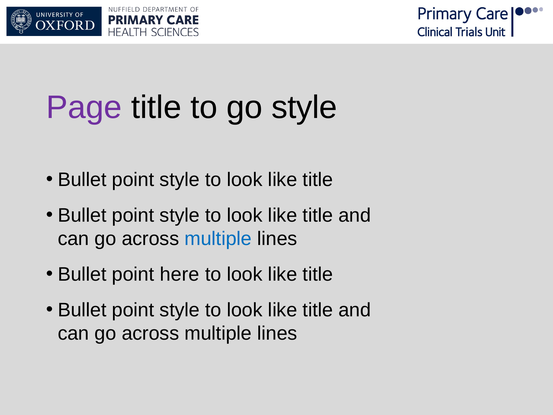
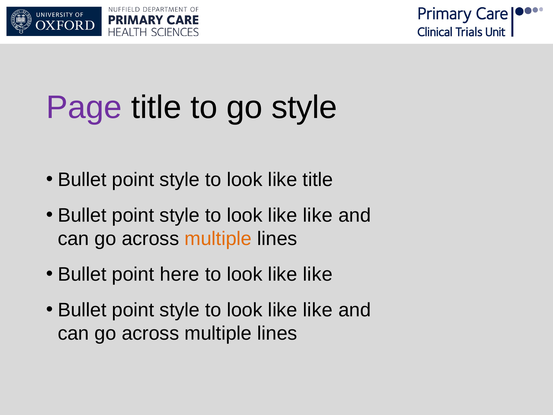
title at (318, 215): title -> like
multiple at (218, 239) colour: blue -> orange
title at (318, 274): title -> like
title at (318, 310): title -> like
